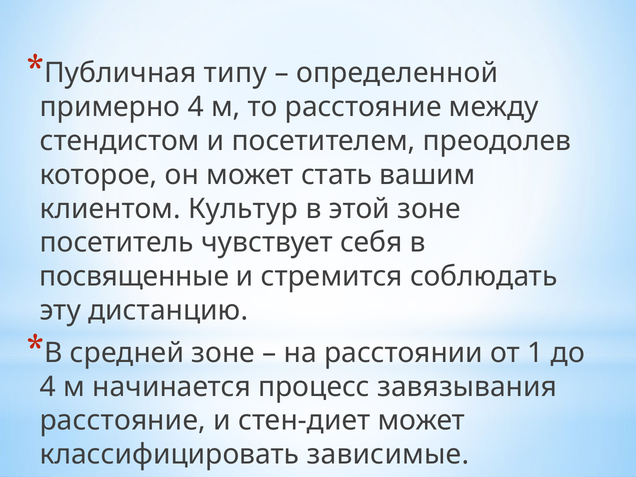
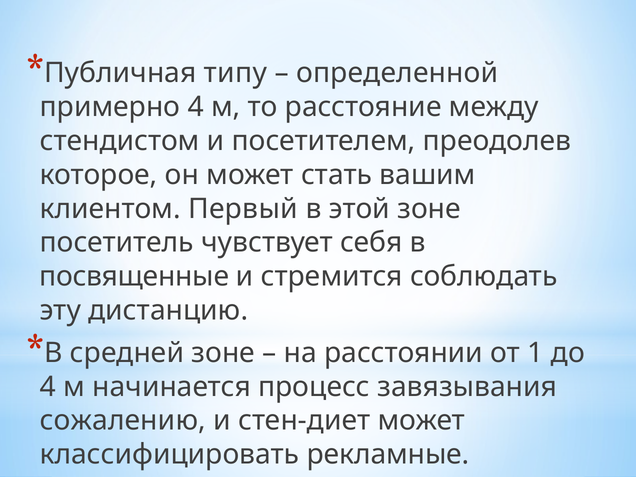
Культур: Культур -> Первый
расстояние at (123, 421): расстояние -> сожалению
зависимые: зависимые -> рекламные
